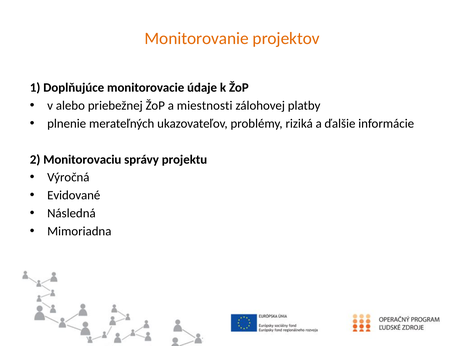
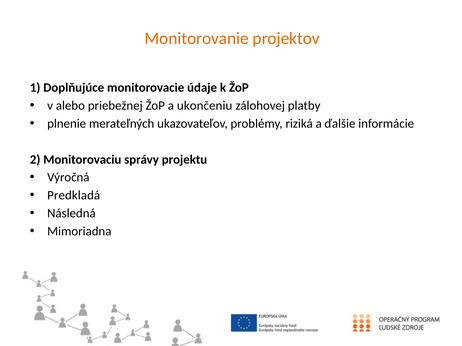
miestnosti: miestnosti -> ukončeniu
Evidované: Evidované -> Predkladá
